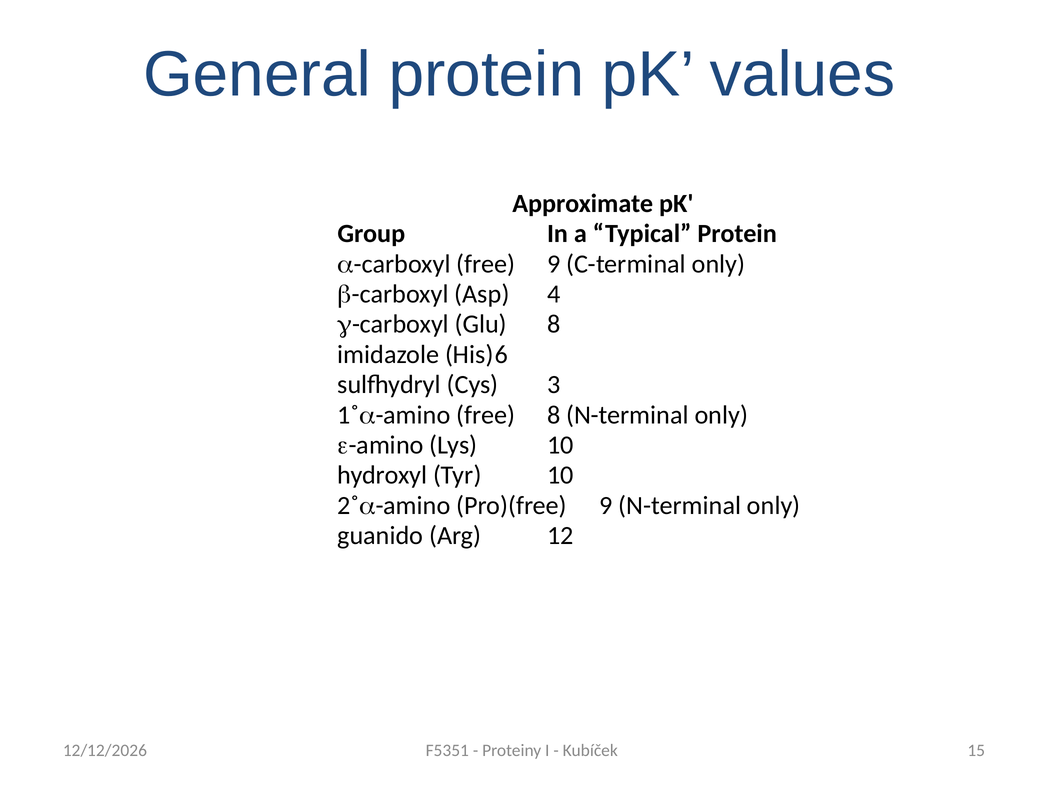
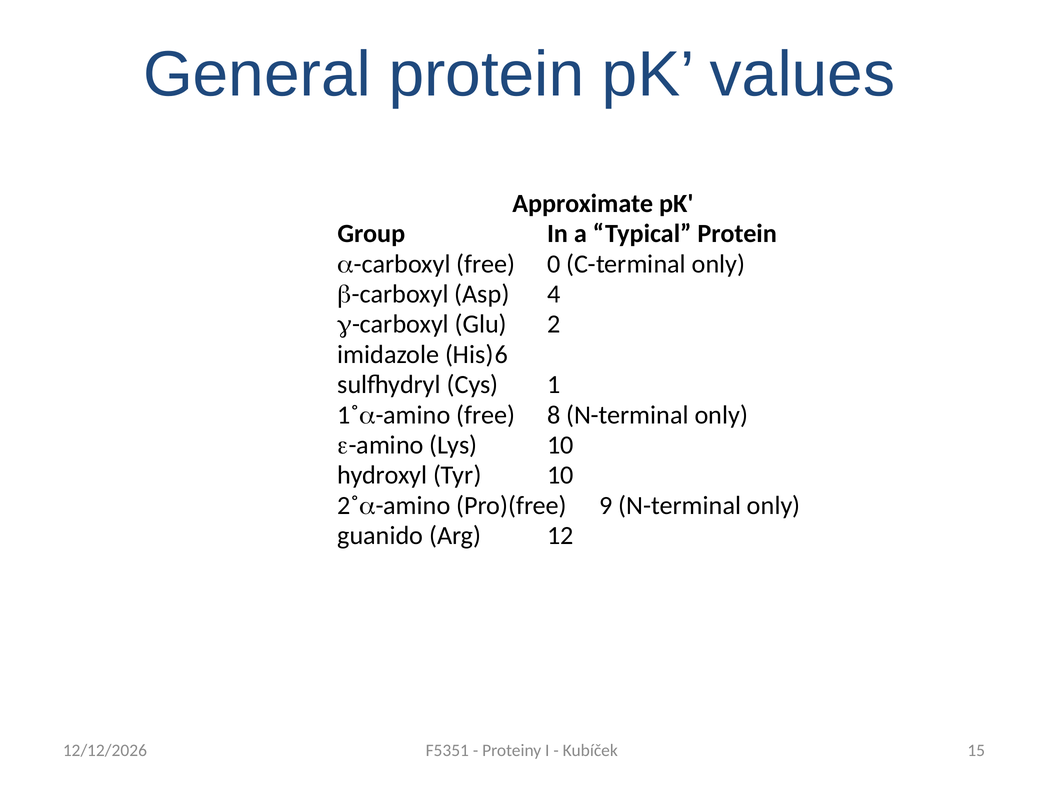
free 9: 9 -> 0
Glu 8: 8 -> 2
3: 3 -> 1
